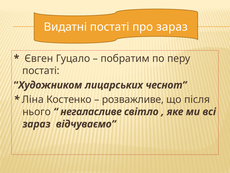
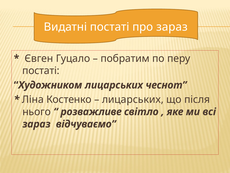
розважливе at (133, 99): розважливе -> лицарських
негаласливе: негаласливе -> розважливе
